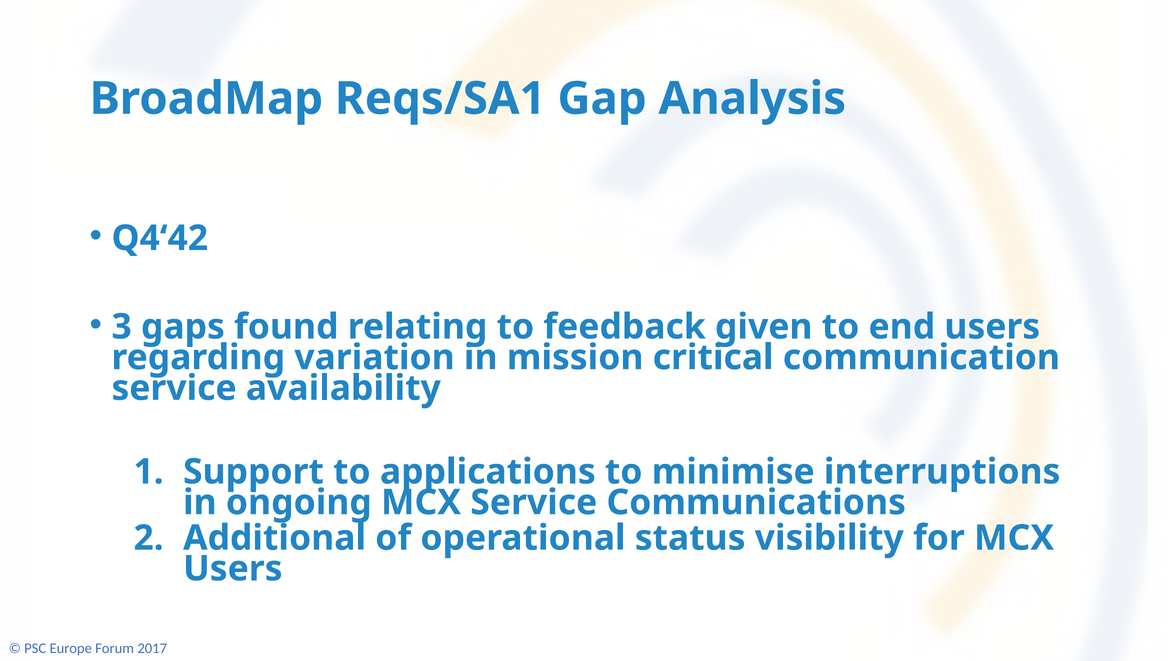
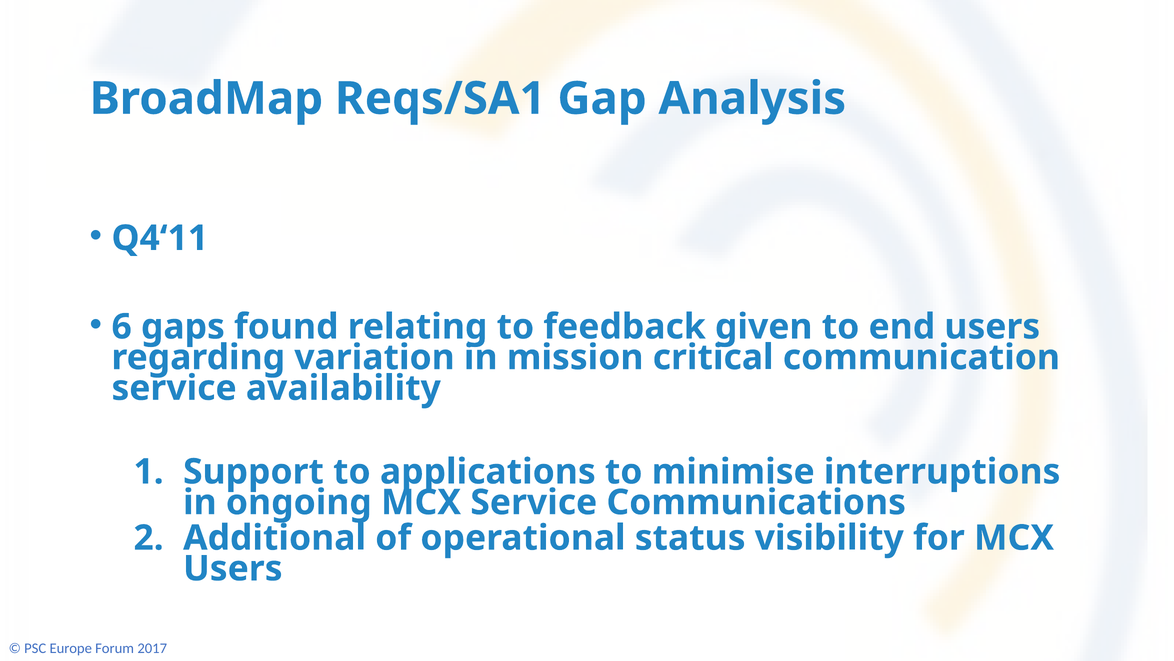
Q4‘42: Q4‘42 -> Q4‘11
3: 3 -> 6
